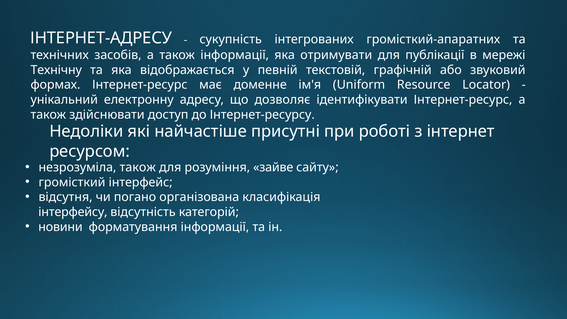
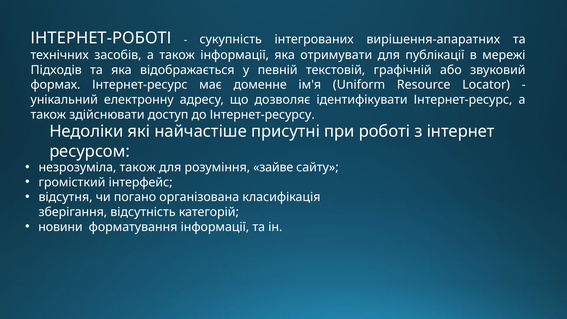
ІНТЕРНЕТ-АДРЕСУ: ІНТЕРНЕТ-АДРЕСУ -> ІНТЕРНЕТ-РОБОТІ
громісткий-апаратних: громісткий-апаратних -> вирішення-апаратних
Технічну: Технічну -> Підходів
інтерфейсу: інтерфейсу -> зберігання
